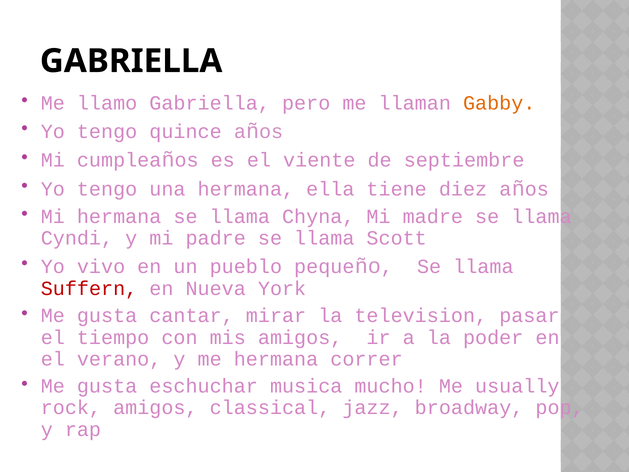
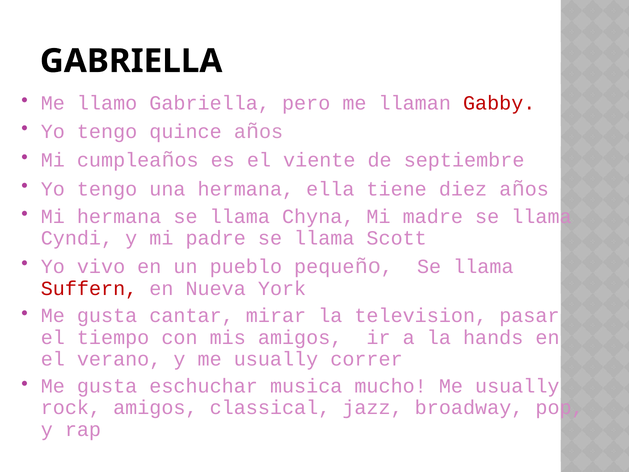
Gabby colour: orange -> red
poder: poder -> hands
y me hermana: hermana -> usually
